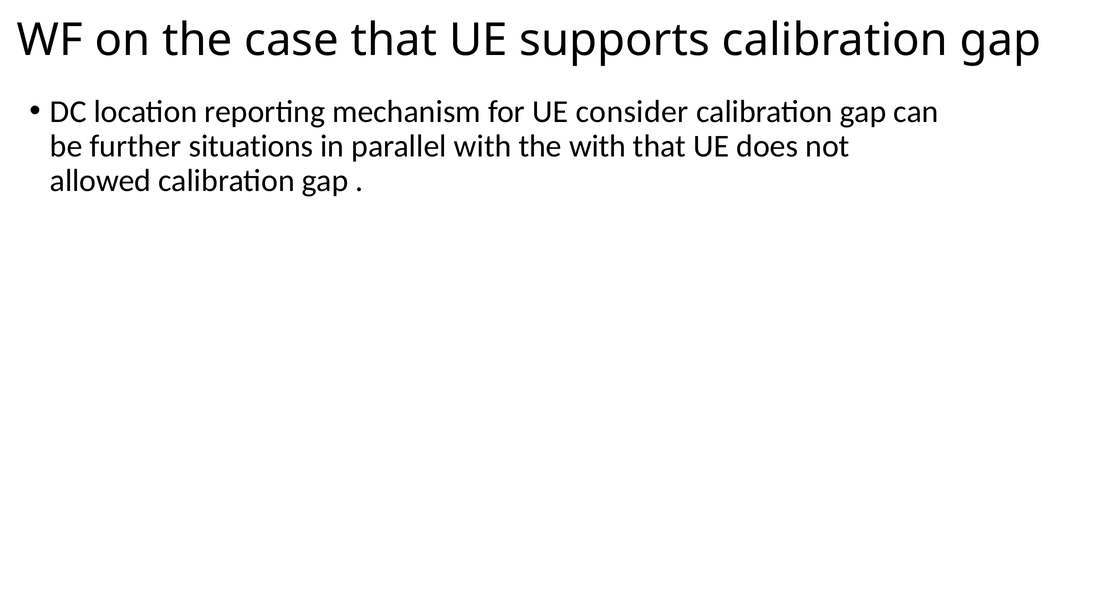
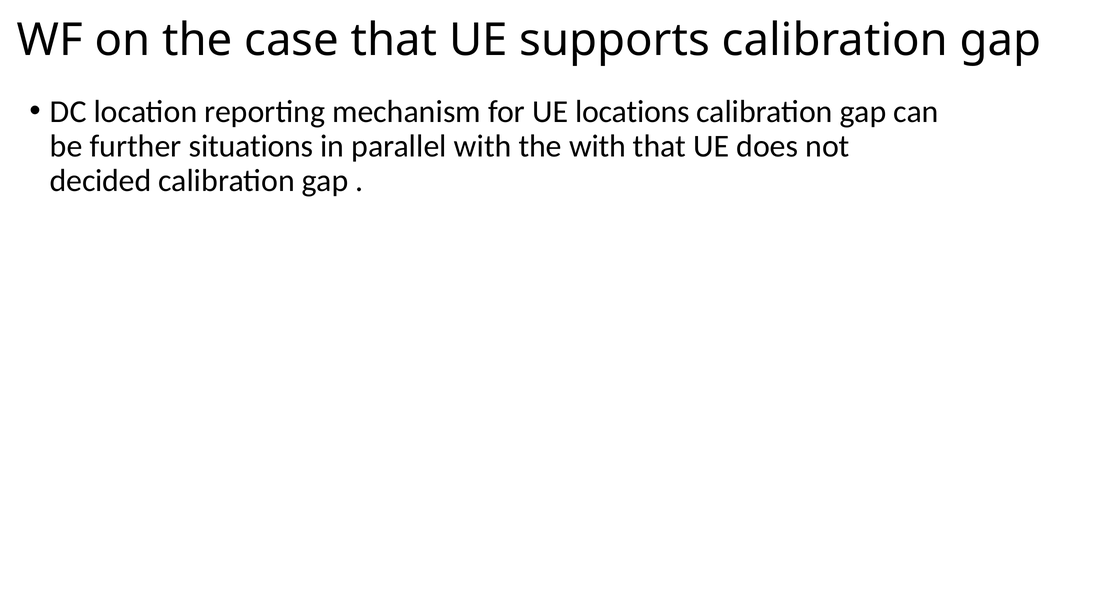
consider: consider -> locations
allowed: allowed -> decided
